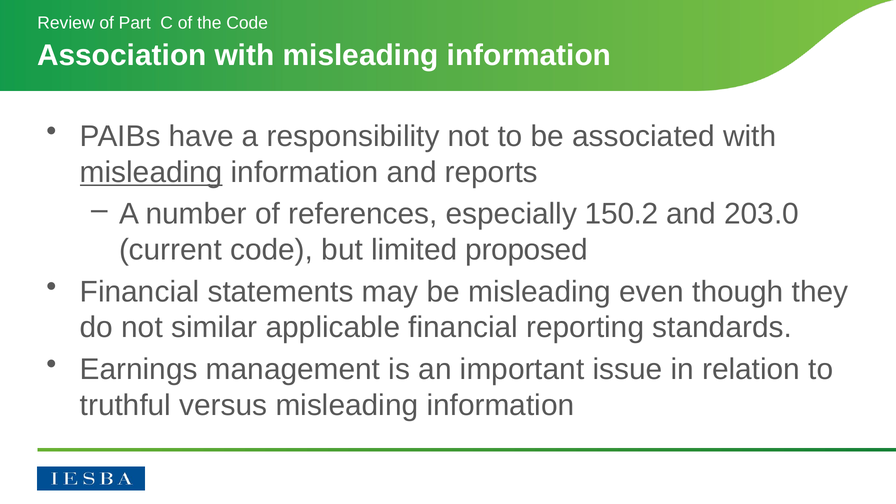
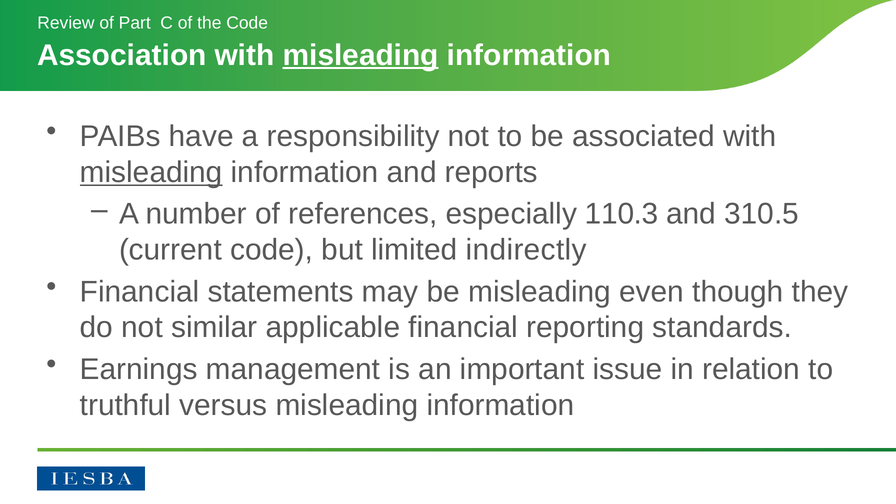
misleading at (361, 55) underline: none -> present
150.2: 150.2 -> 110.3
203.0: 203.0 -> 310.5
proposed: proposed -> indirectly
